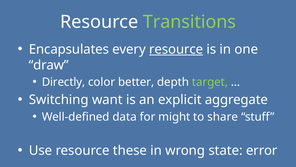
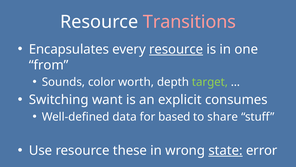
Transitions colour: light green -> pink
draw: draw -> from
Directly: Directly -> Sounds
better: better -> worth
aggregate: aggregate -> consumes
might: might -> based
state underline: none -> present
